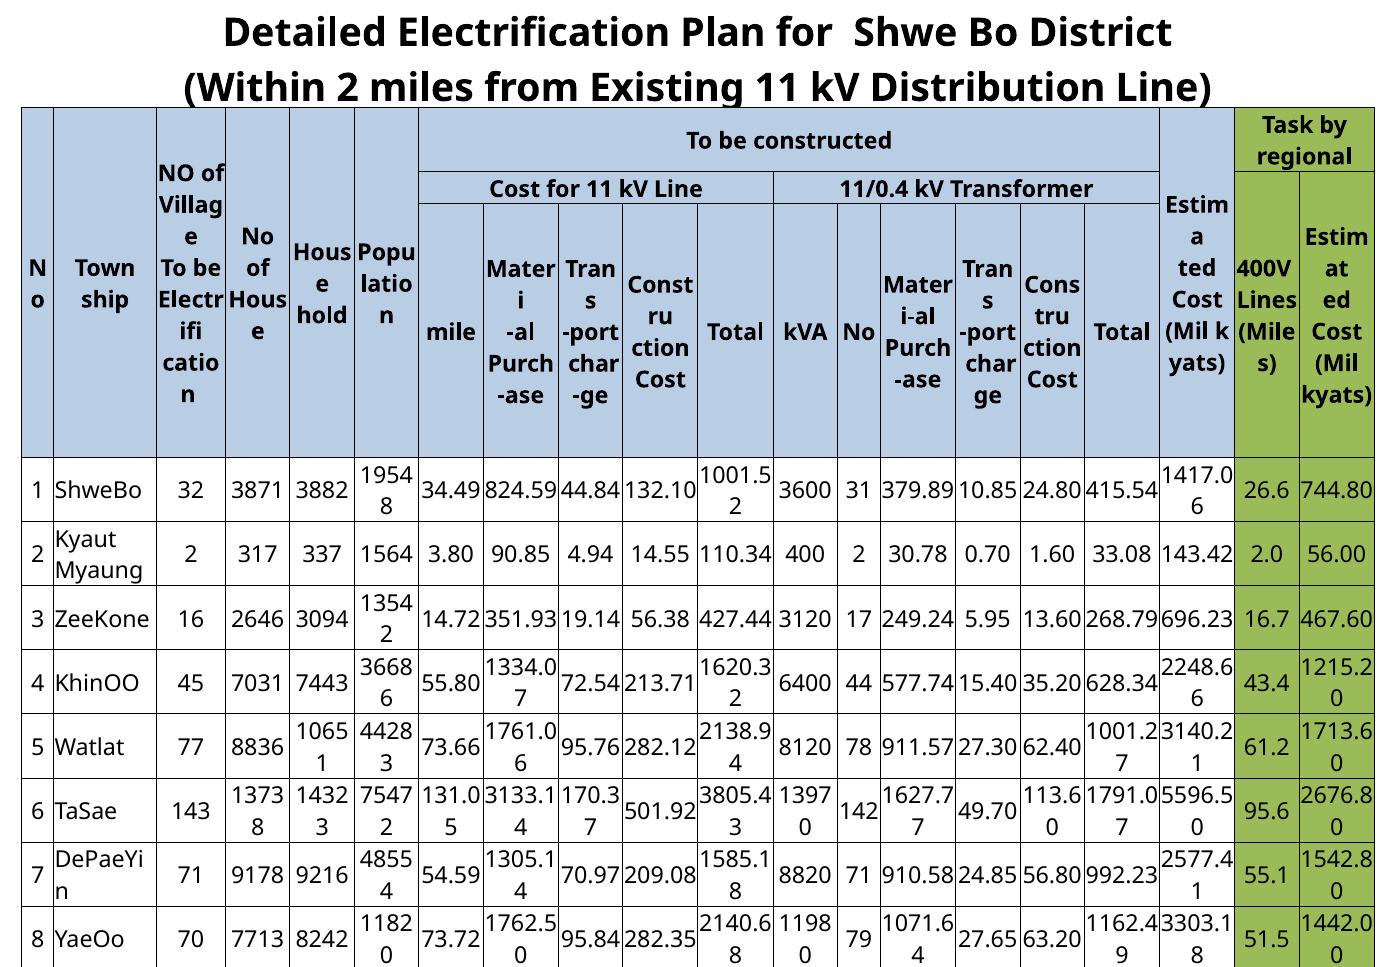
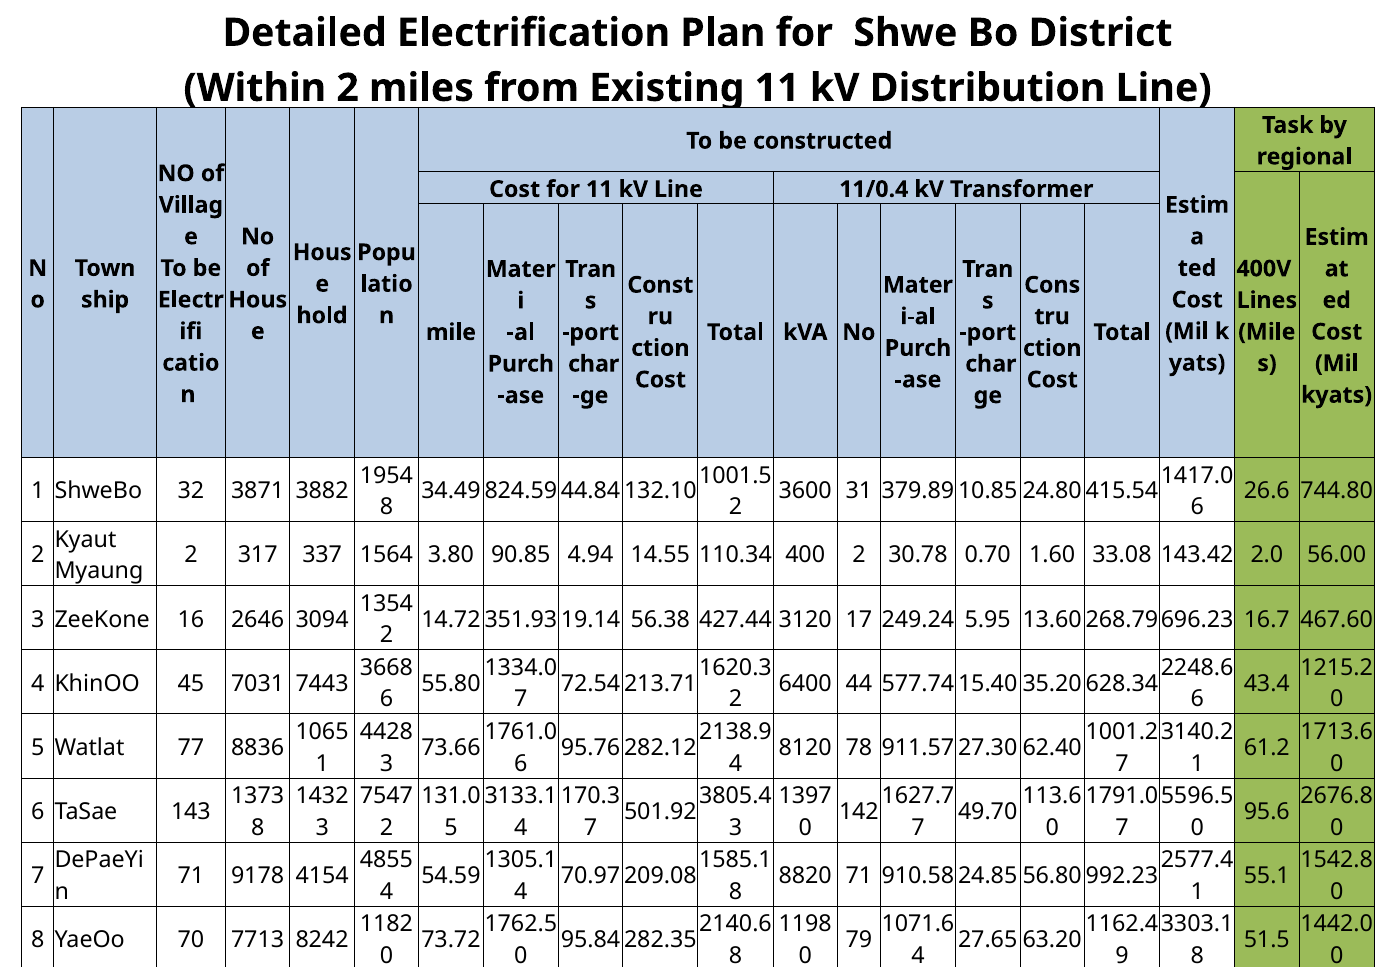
9216: 9216 -> 4154
